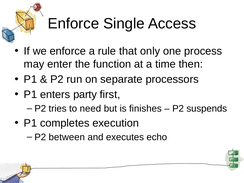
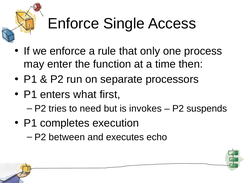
party: party -> what
finishes: finishes -> invokes
